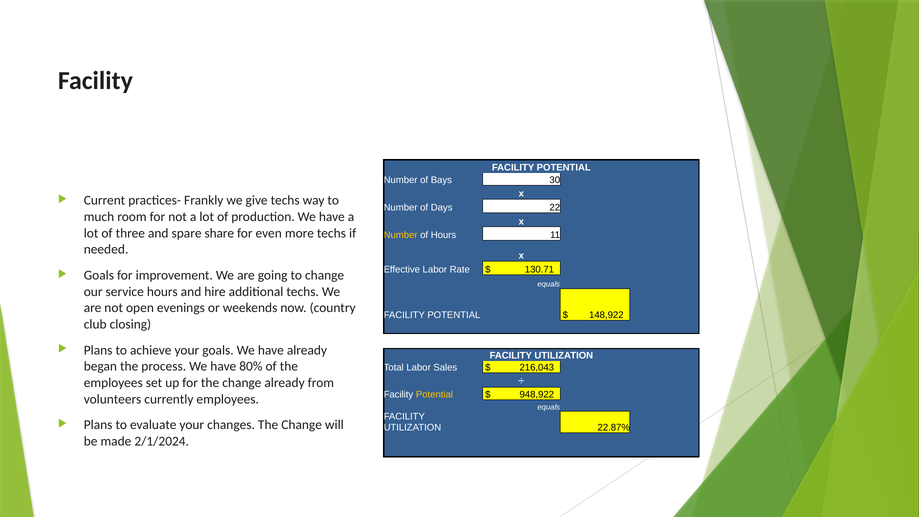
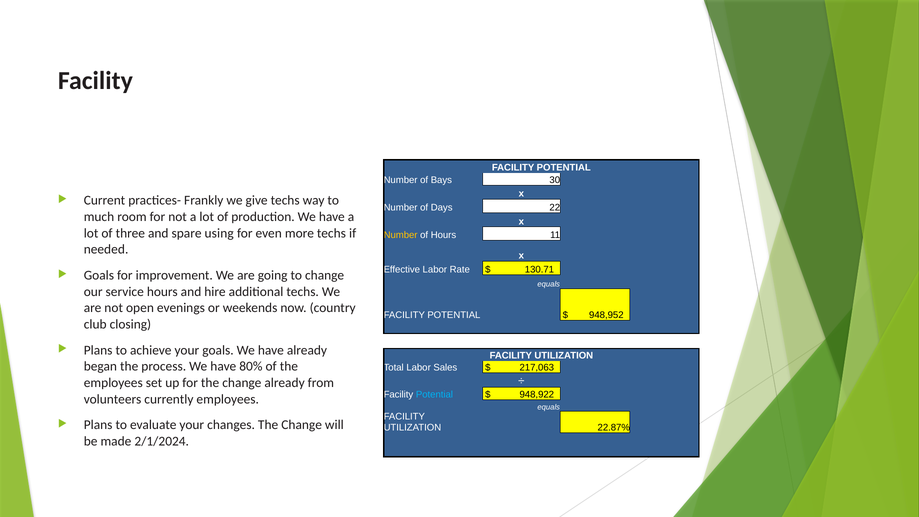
share: share -> using
148,922: 148,922 -> 948,952
216,043: 216,043 -> 217,063
Potential at (434, 394) colour: yellow -> light blue
